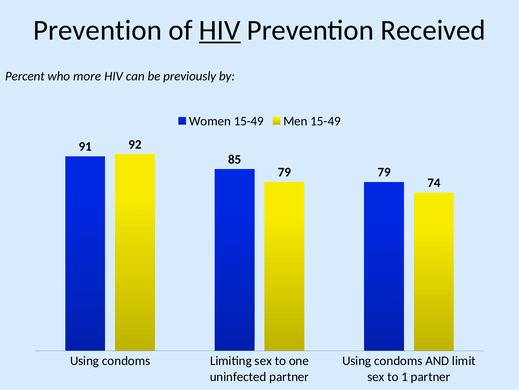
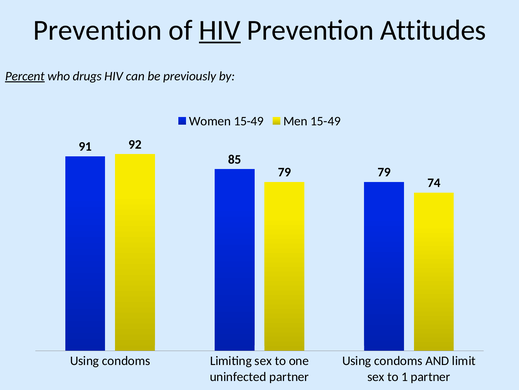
Received: Received -> Attitudes
Percent underline: none -> present
more: more -> drugs
